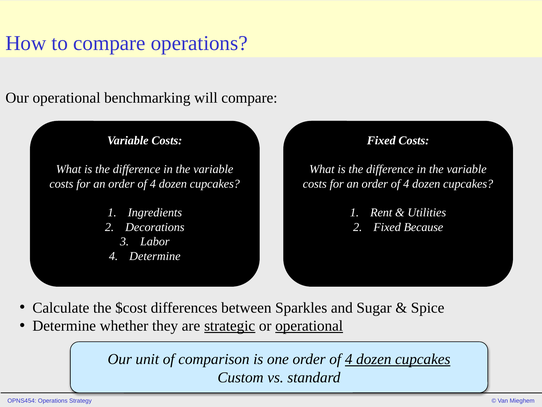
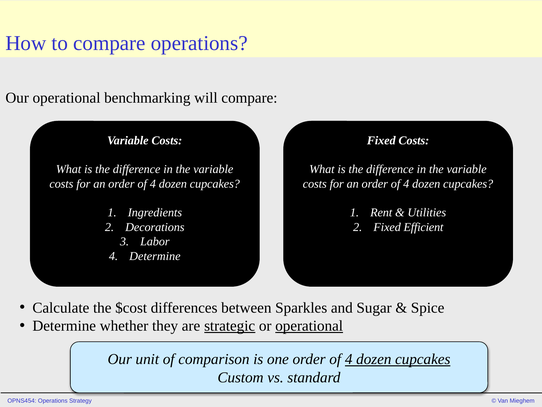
Because: Because -> Efficient
